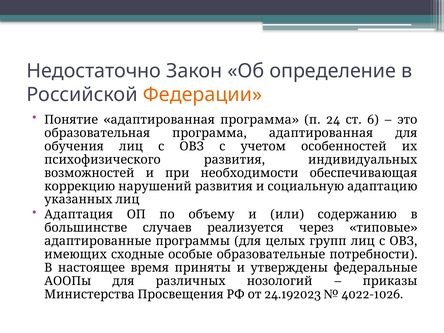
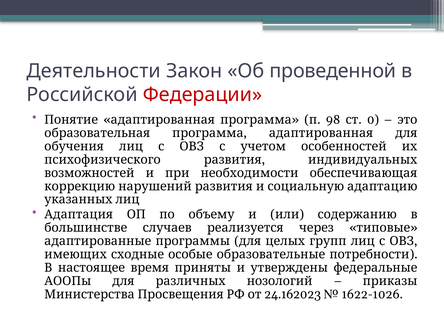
Недостаточно: Недостаточно -> Деятельности
определение: определение -> проведенной
Федерации colour: orange -> red
24: 24 -> 98
6: 6 -> 0
24.192023: 24.192023 -> 24.162023
4022-1026: 4022-1026 -> 1622-1026
